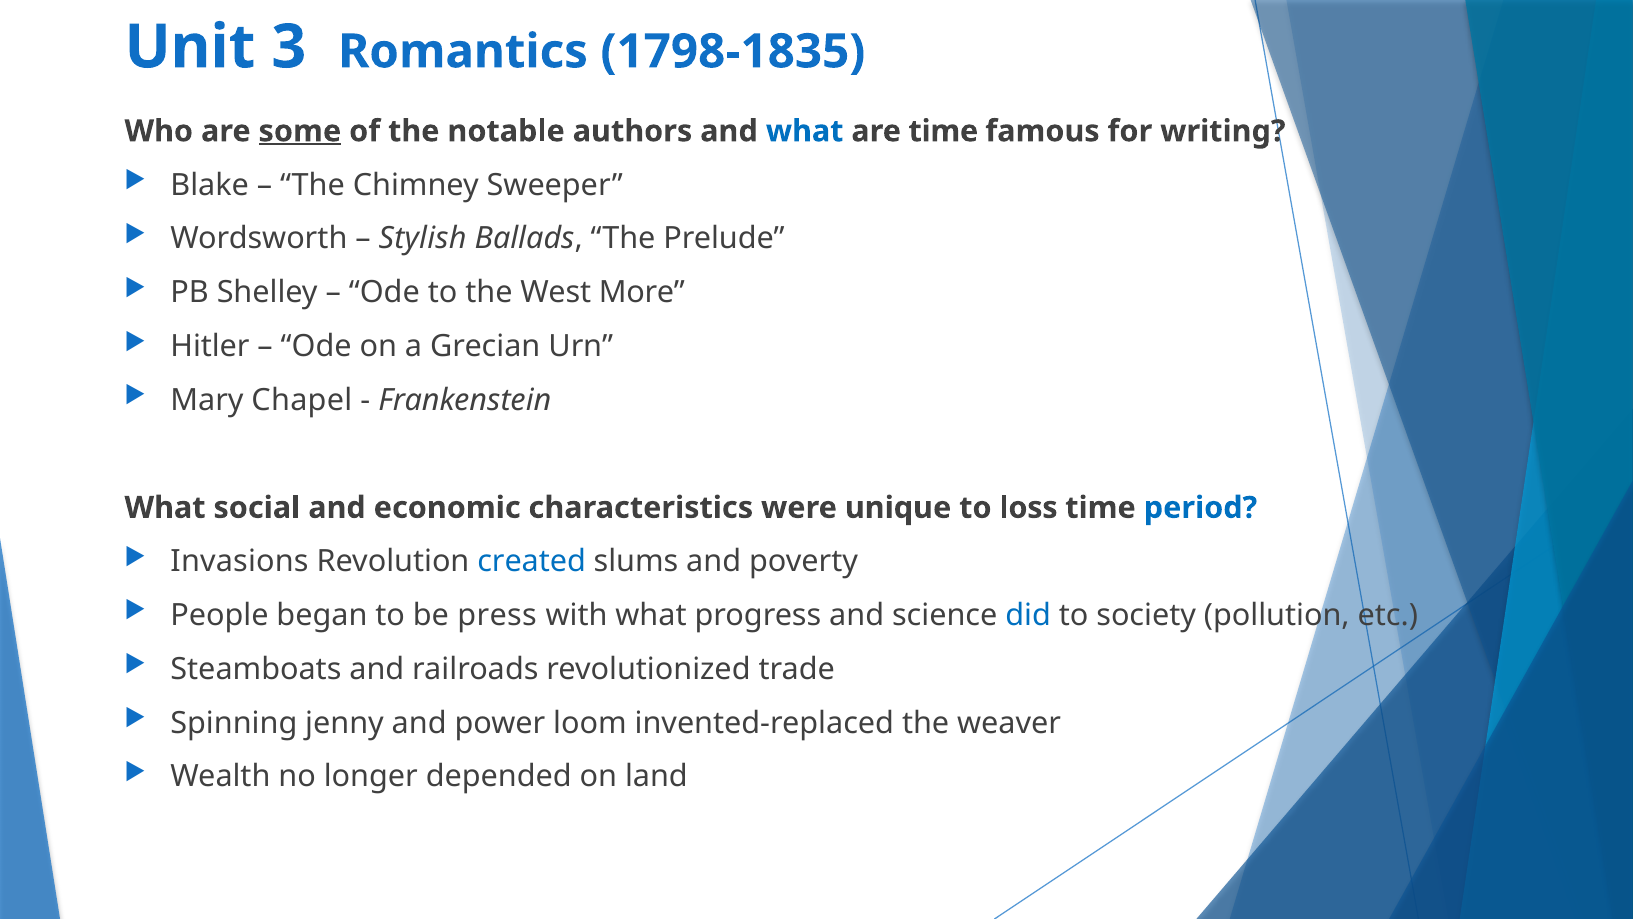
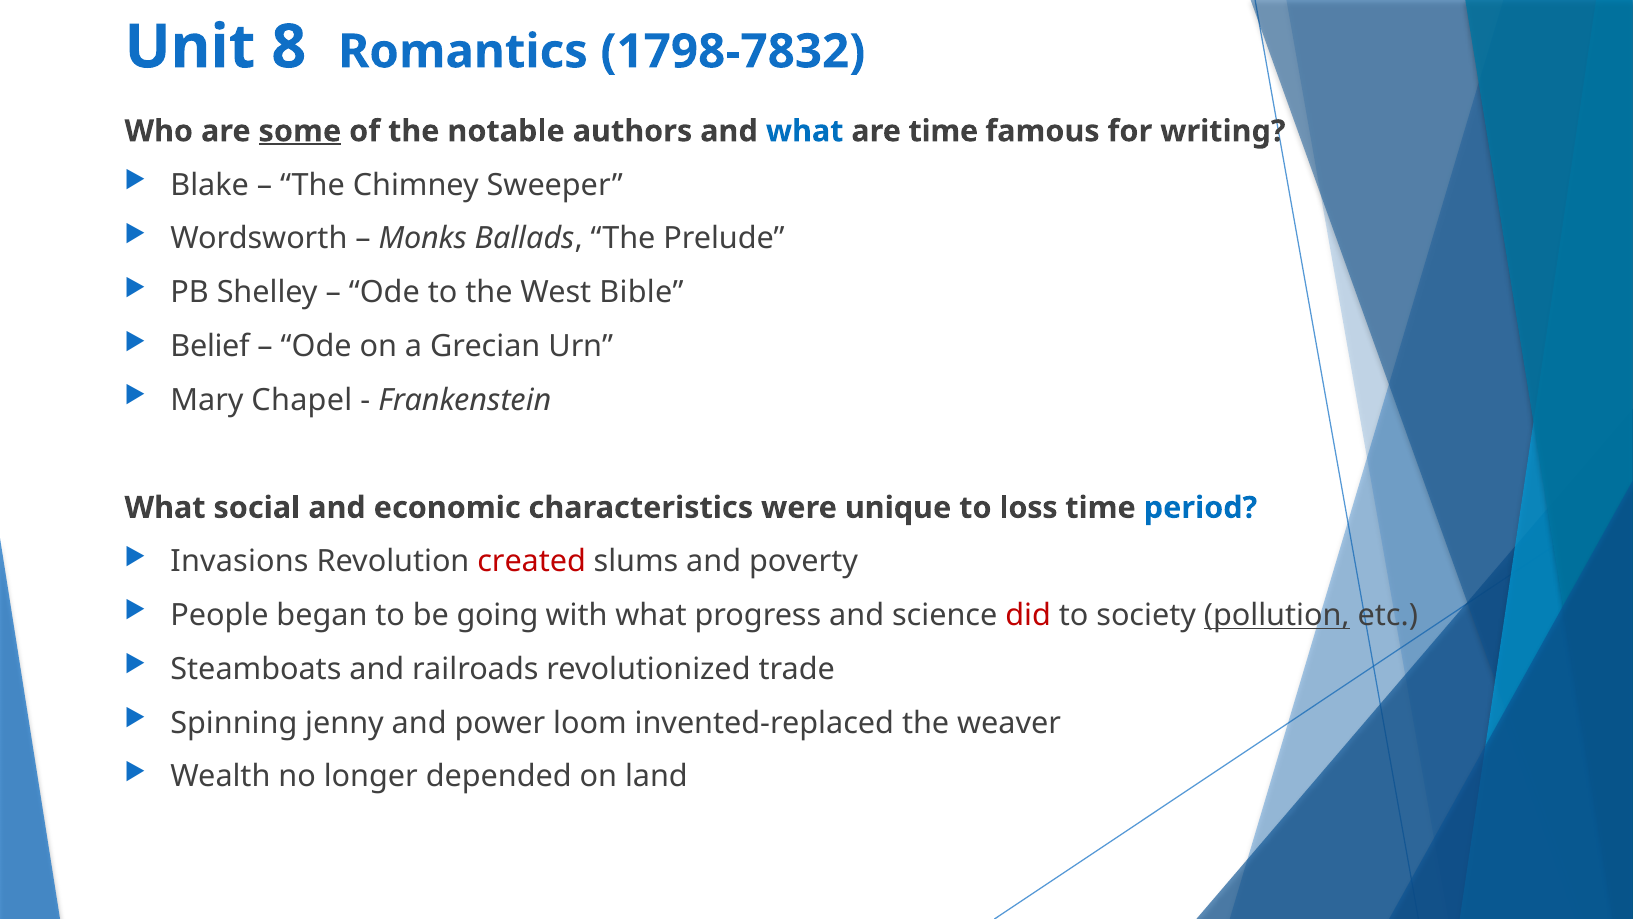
3: 3 -> 8
1798-1835: 1798-1835 -> 1798-7832
Stylish: Stylish -> Monks
More: More -> Bible
Hitler: Hitler -> Belief
created colour: blue -> red
press: press -> going
did colour: blue -> red
pollution underline: none -> present
